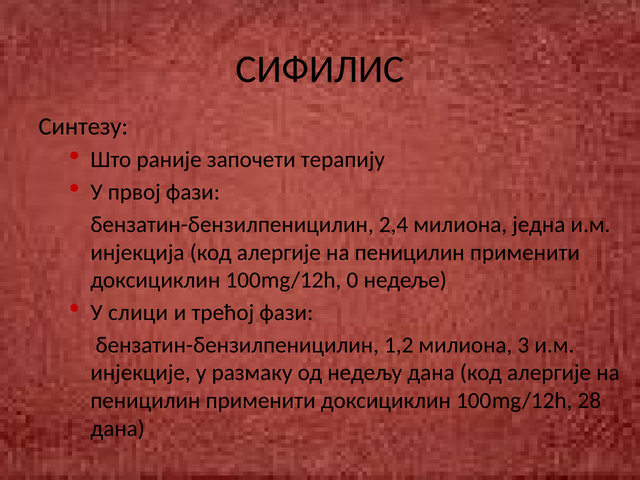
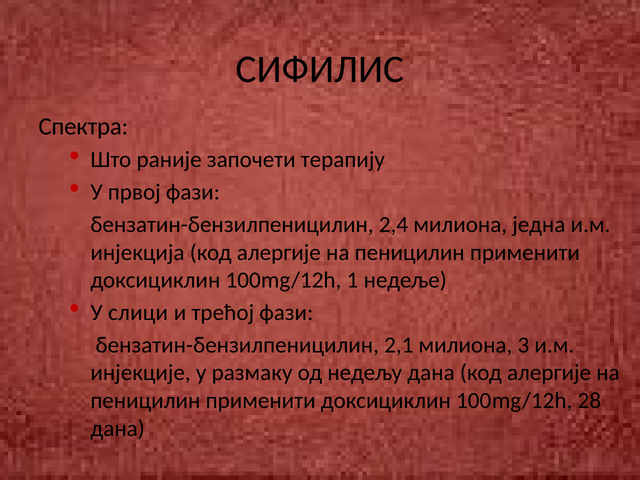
Синтезу: Синтезу -> Спектра
0: 0 -> 1
1,2: 1,2 -> 2,1
